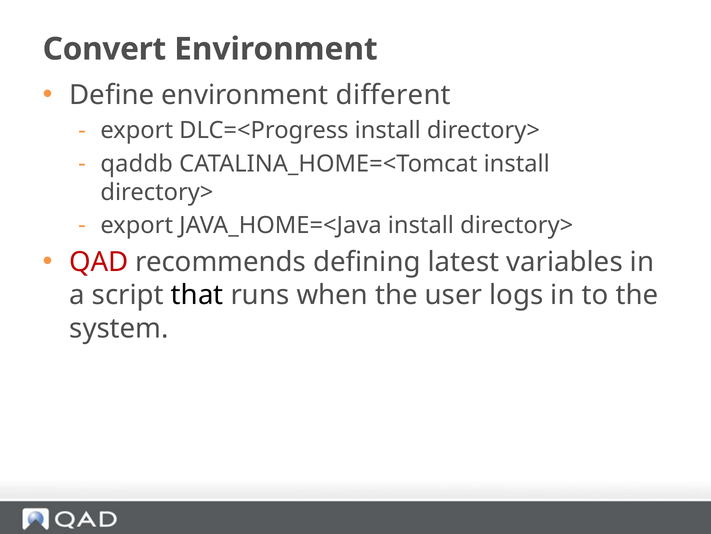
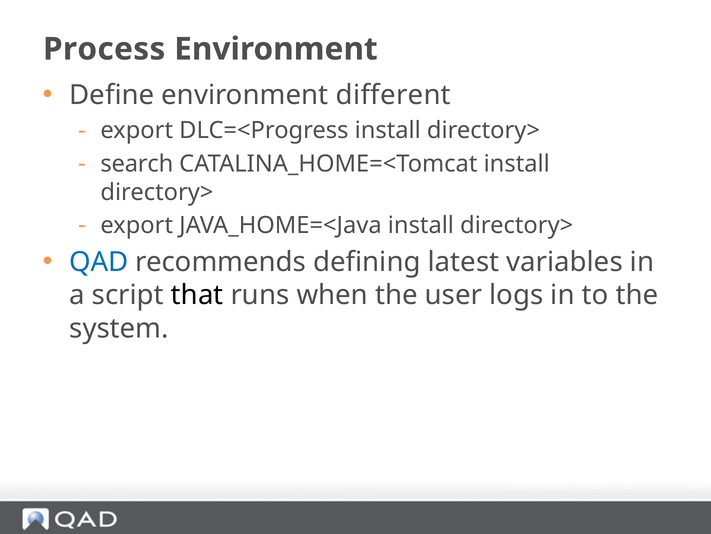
Convert: Convert -> Process
qaddb: qaddb -> search
QAD colour: red -> blue
